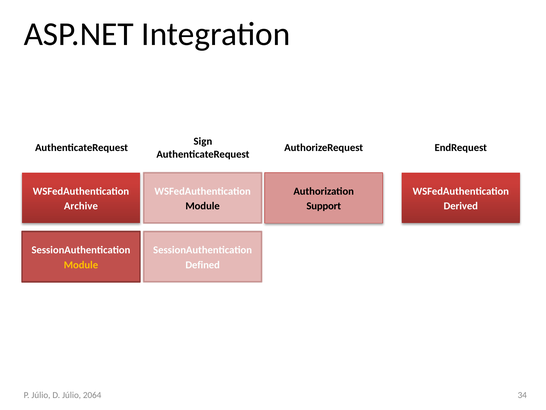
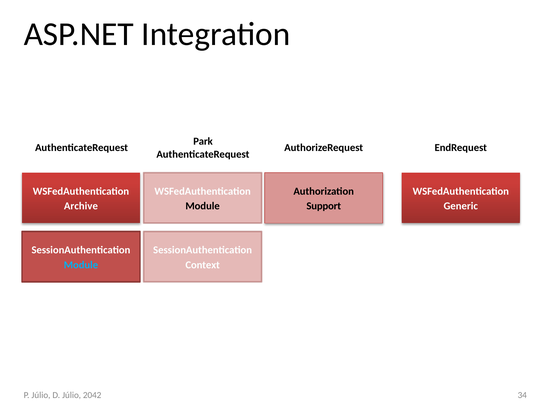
Sign: Sign -> Park
Derived: Derived -> Generic
Module at (81, 265) colour: yellow -> light blue
Defined: Defined -> Context
2064: 2064 -> 2042
